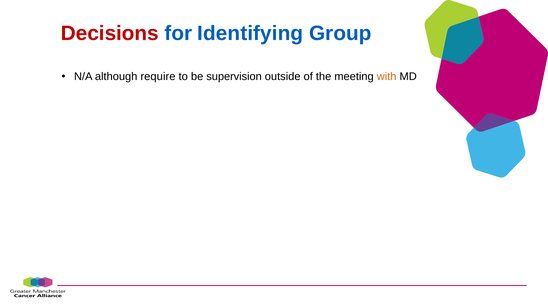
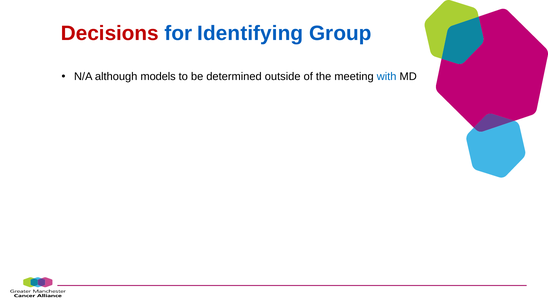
require: require -> models
supervision: supervision -> determined
with colour: orange -> blue
